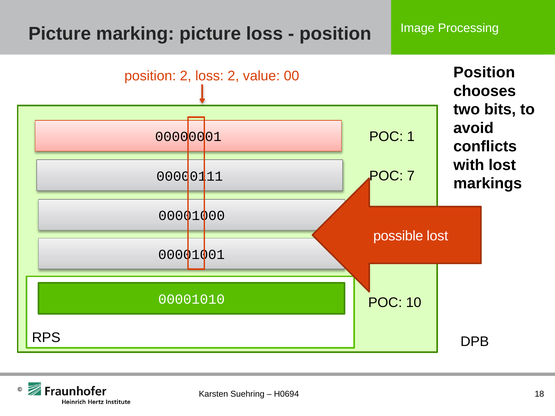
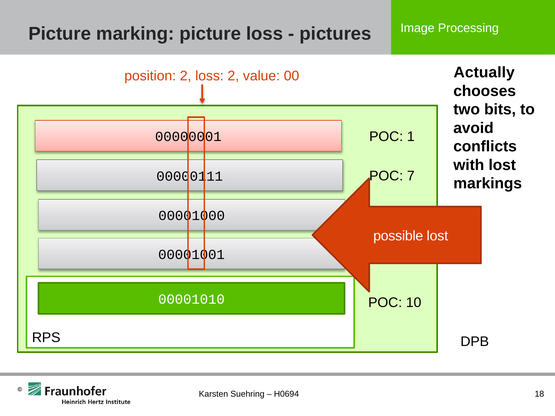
position at (336, 34): position -> pictures
Position at (484, 73): Position -> Actually
